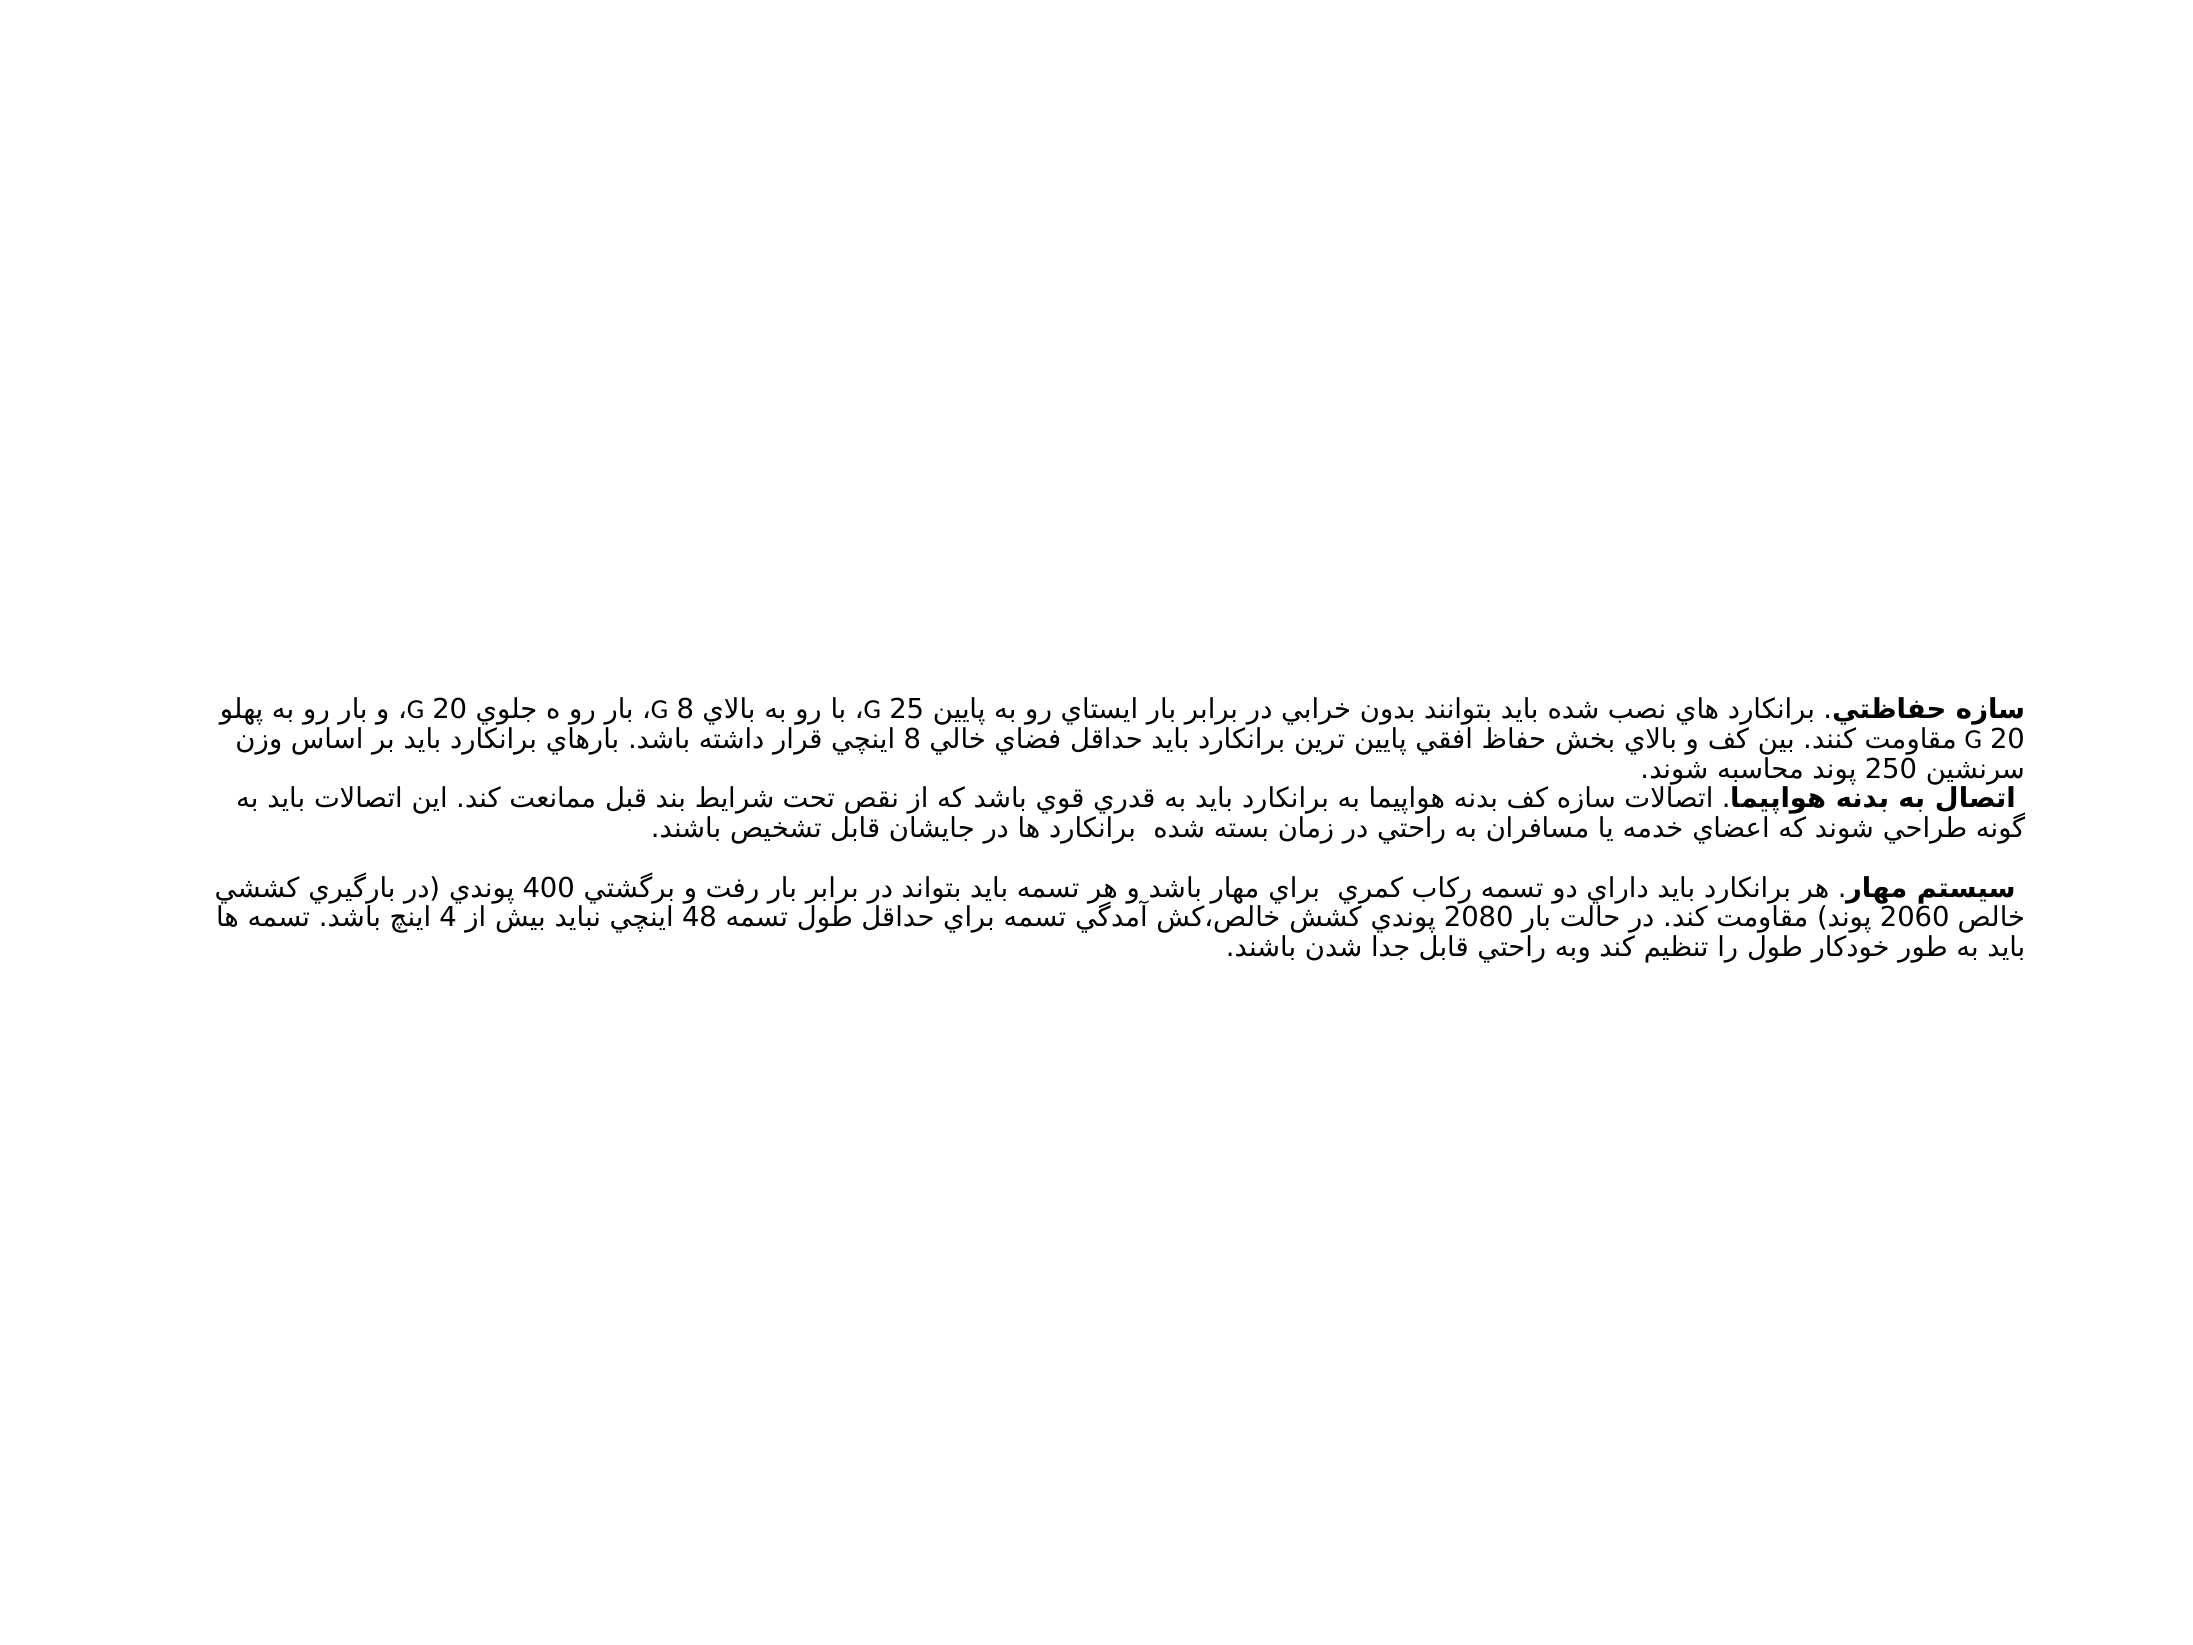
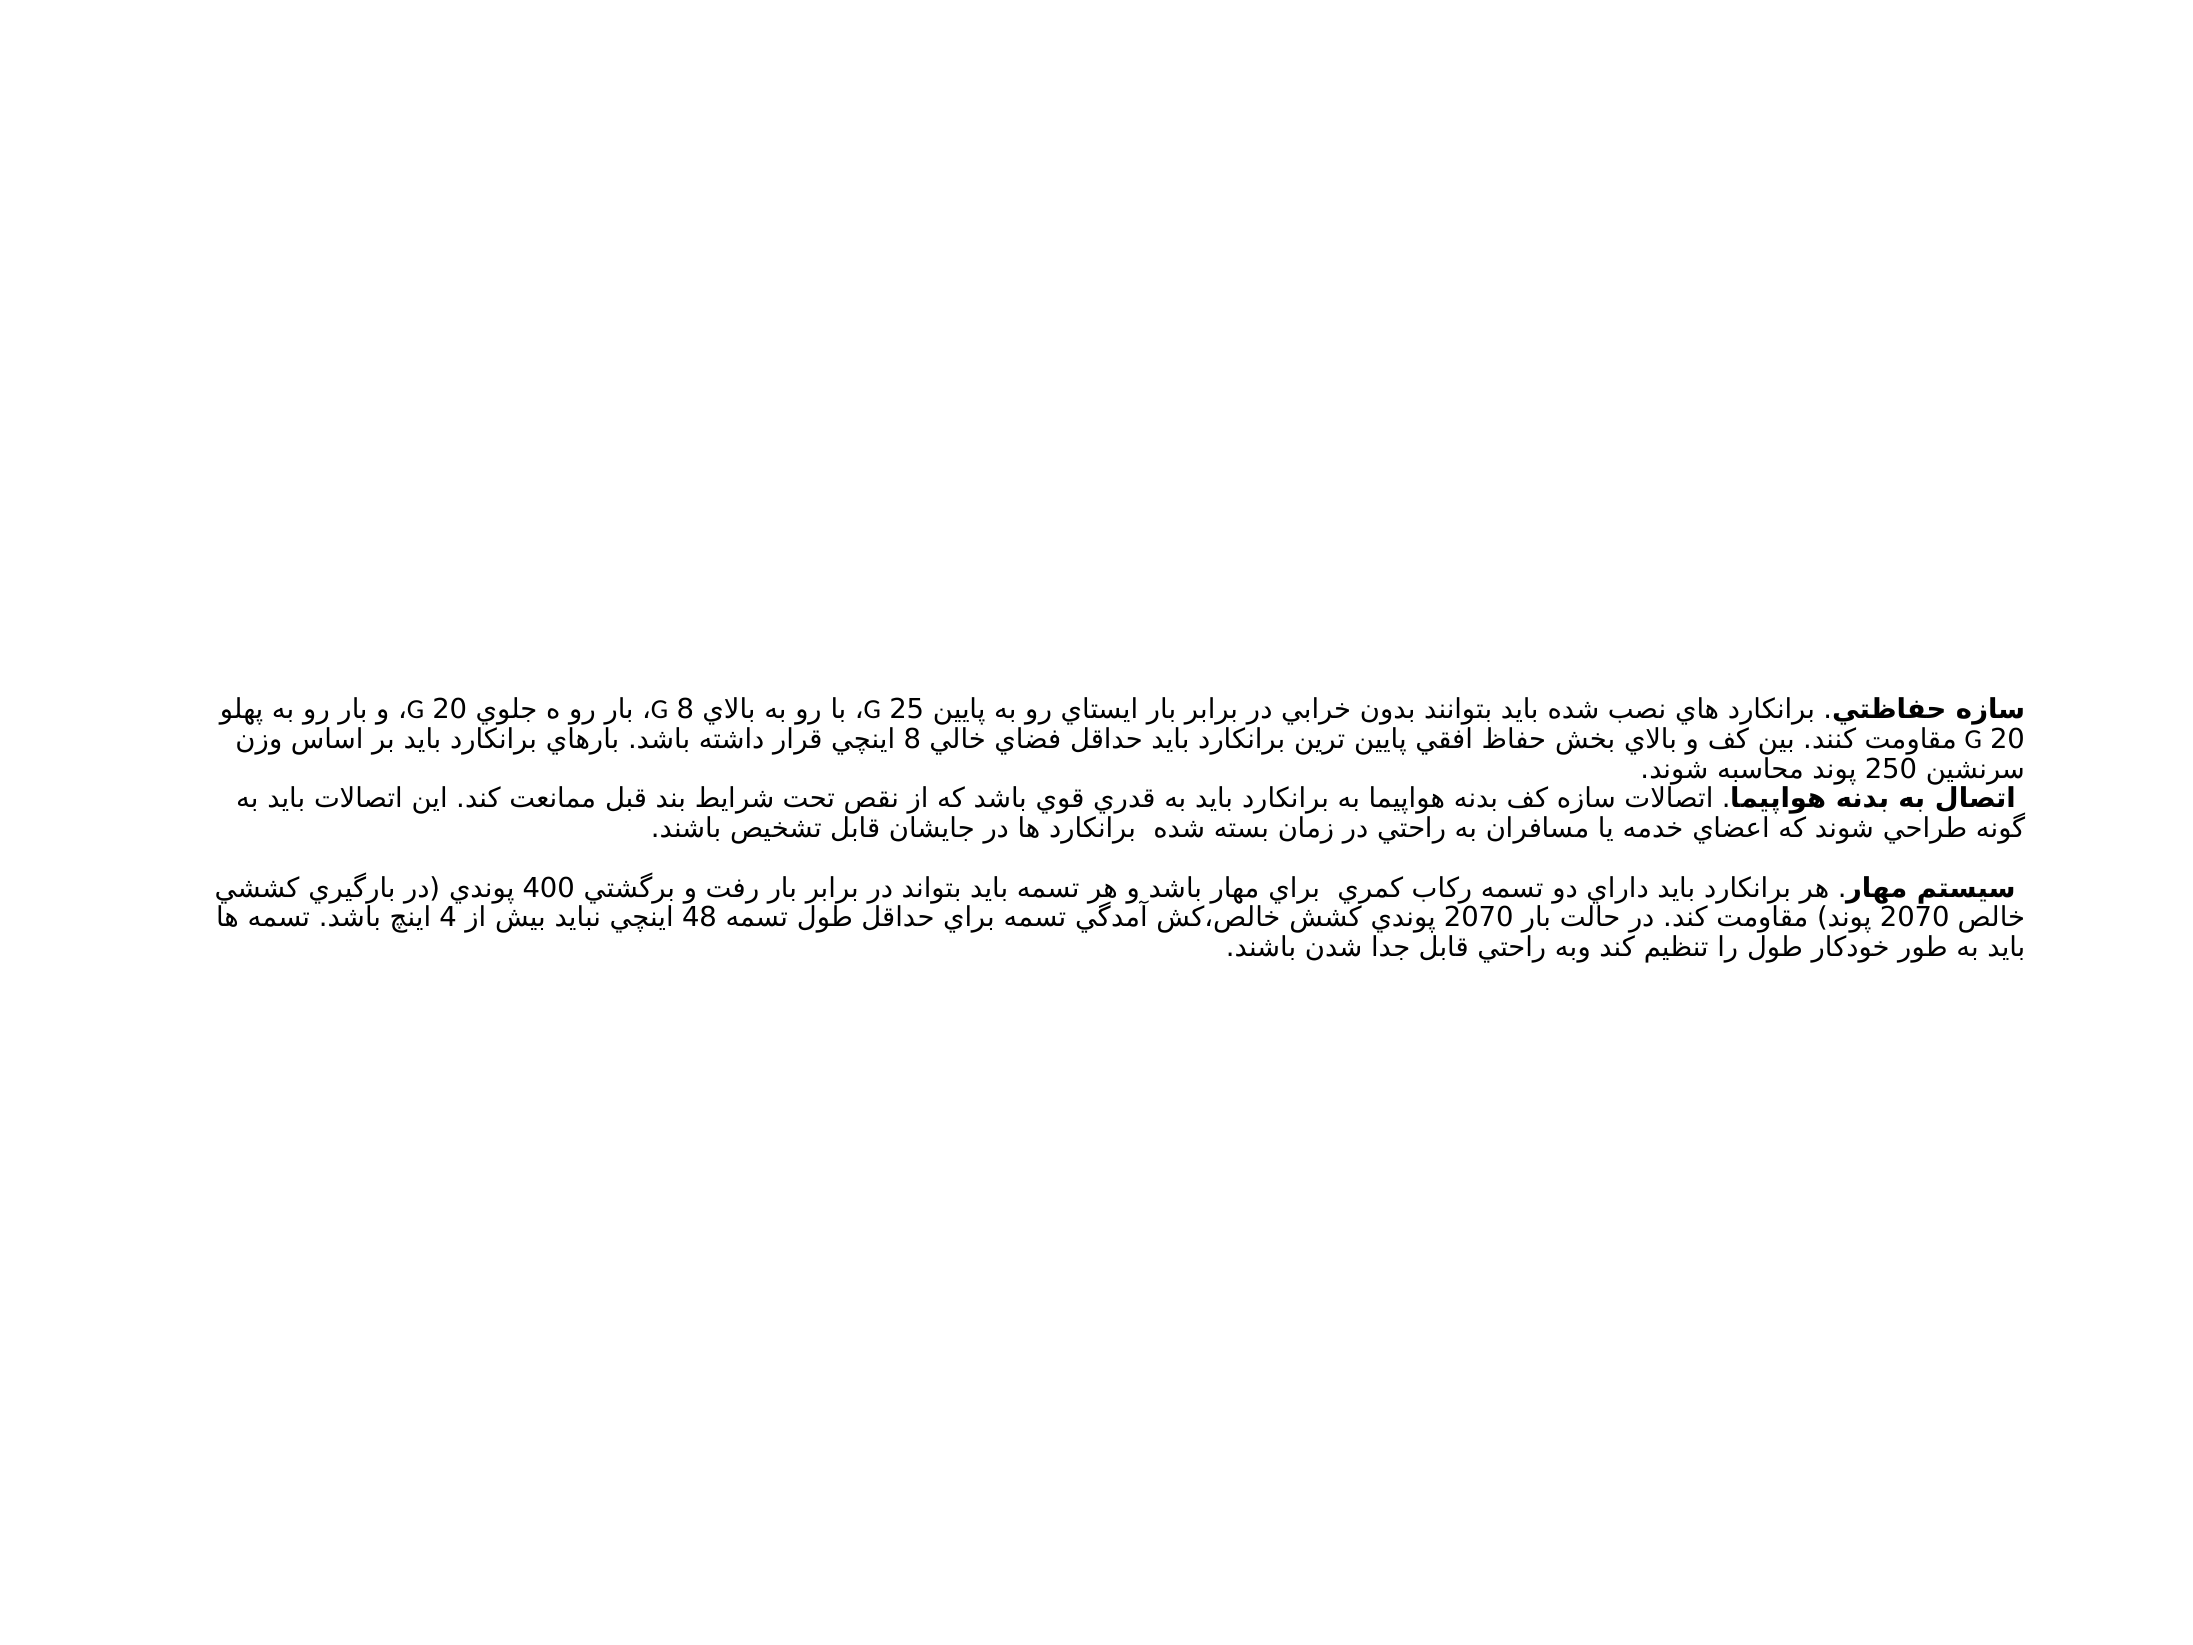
2080 at (1479, 918): 2080 -> 2070
2060 at (1915, 918): 2060 -> 2070
